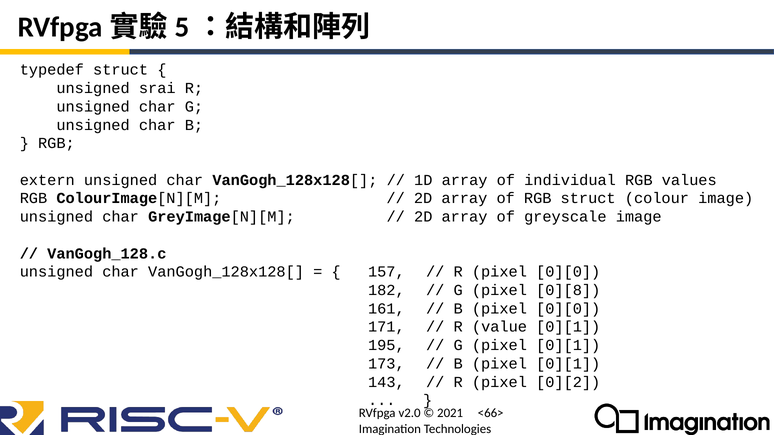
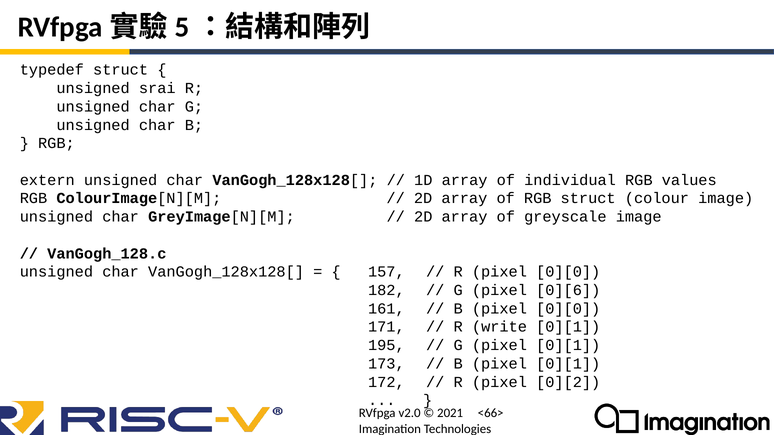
0][8: 0][8 -> 0][6
value: value -> write
143: 143 -> 172
